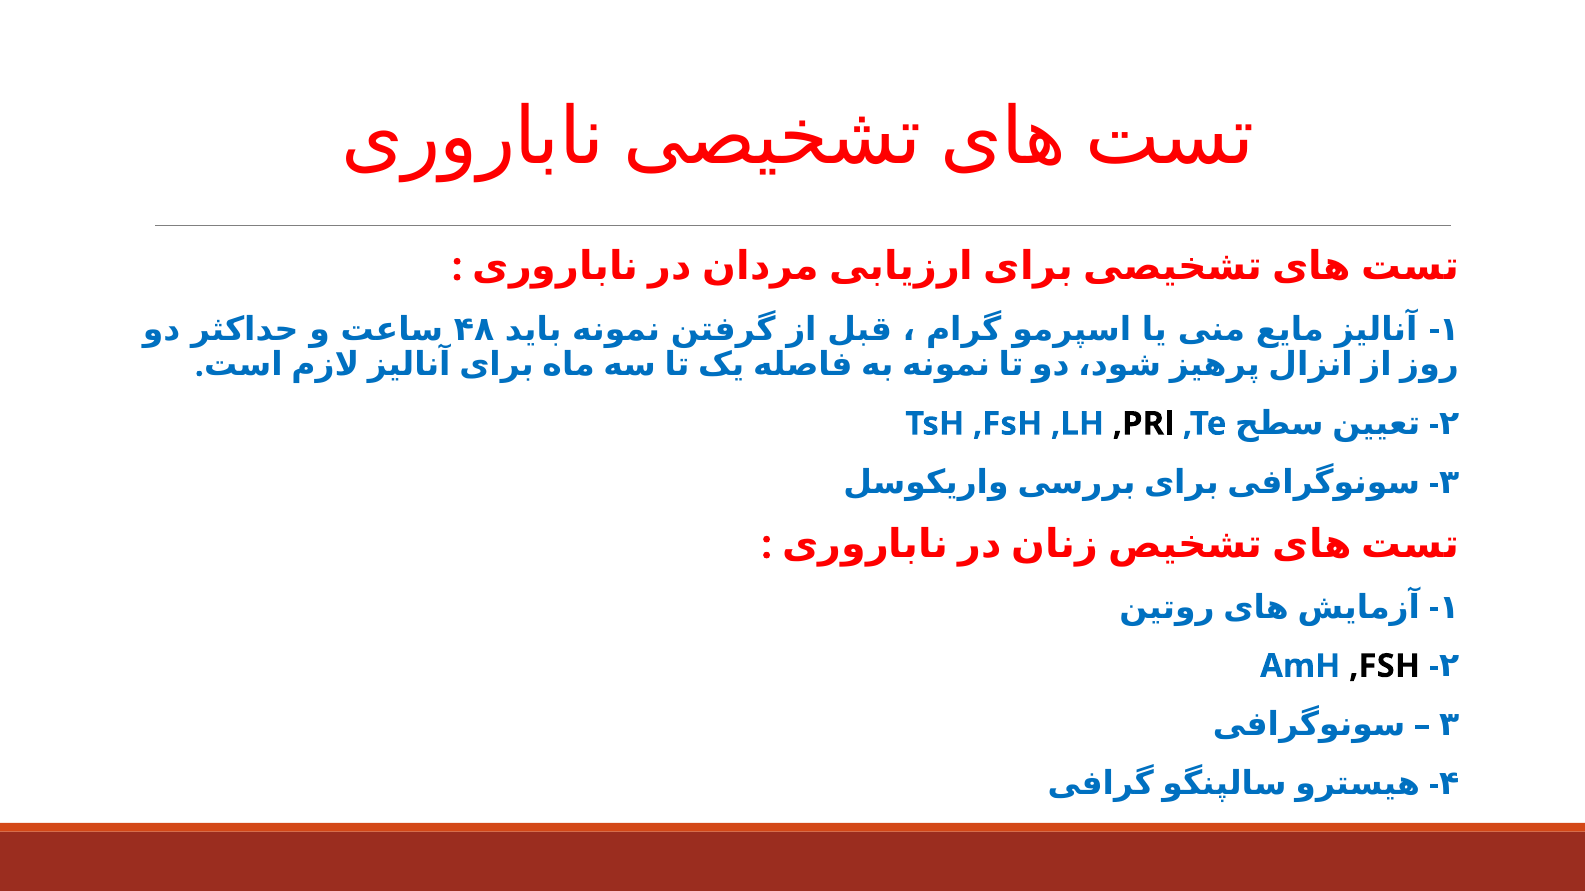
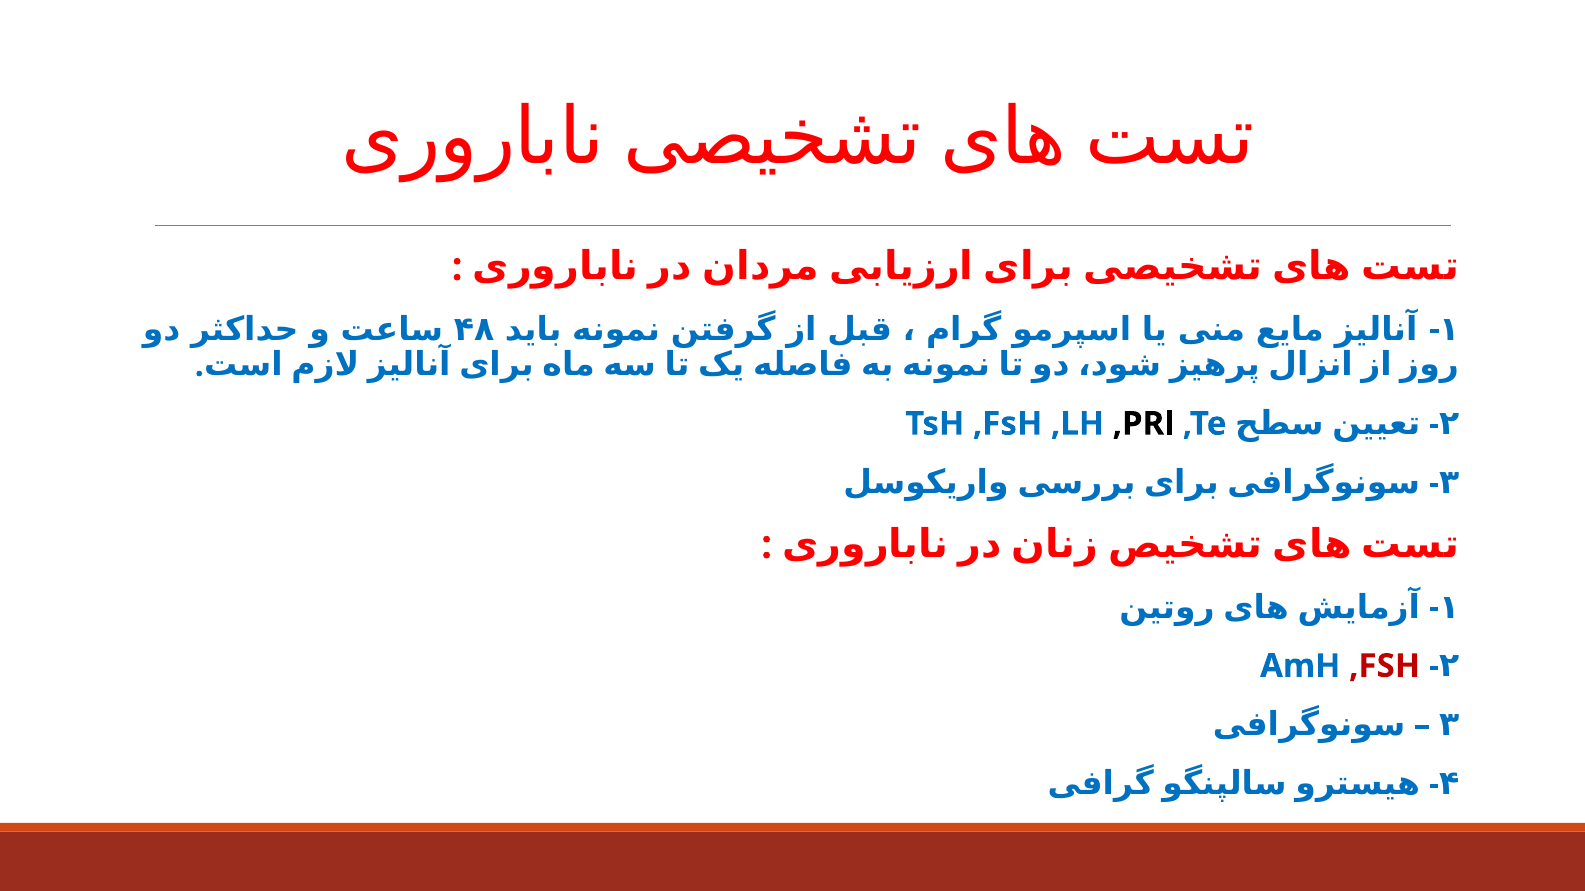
,FSH at (1385, 666) colour: black -> red
